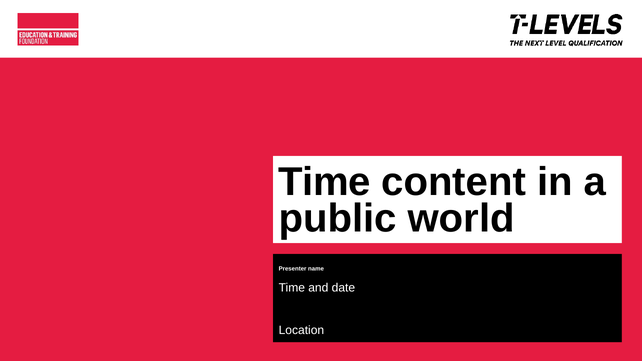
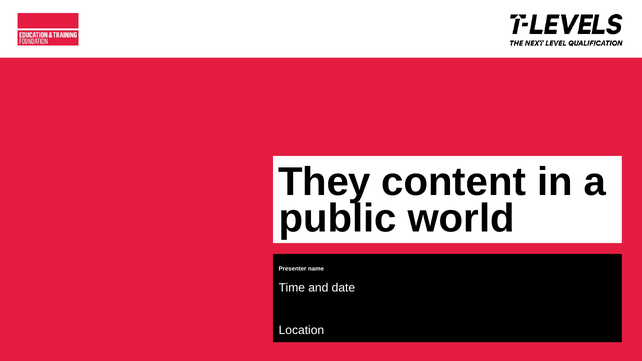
Time at (325, 182): Time -> They
